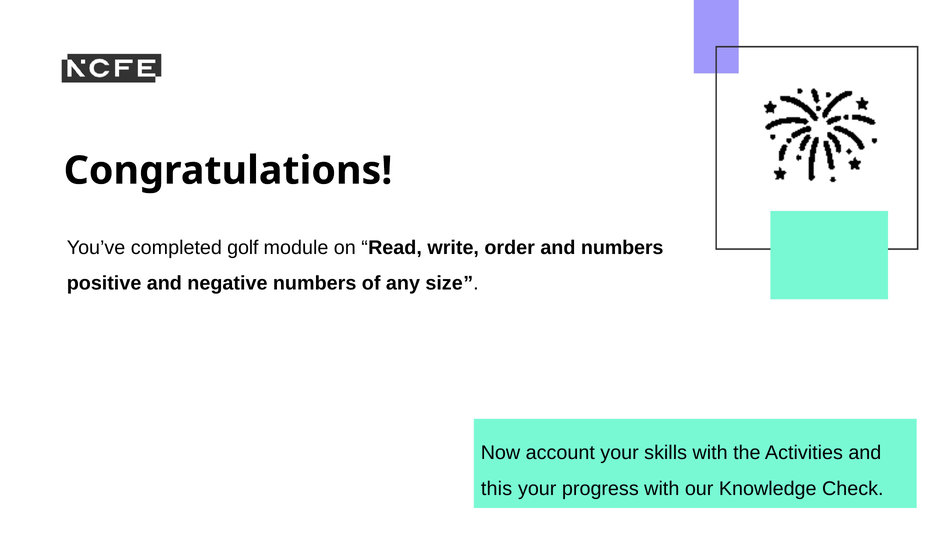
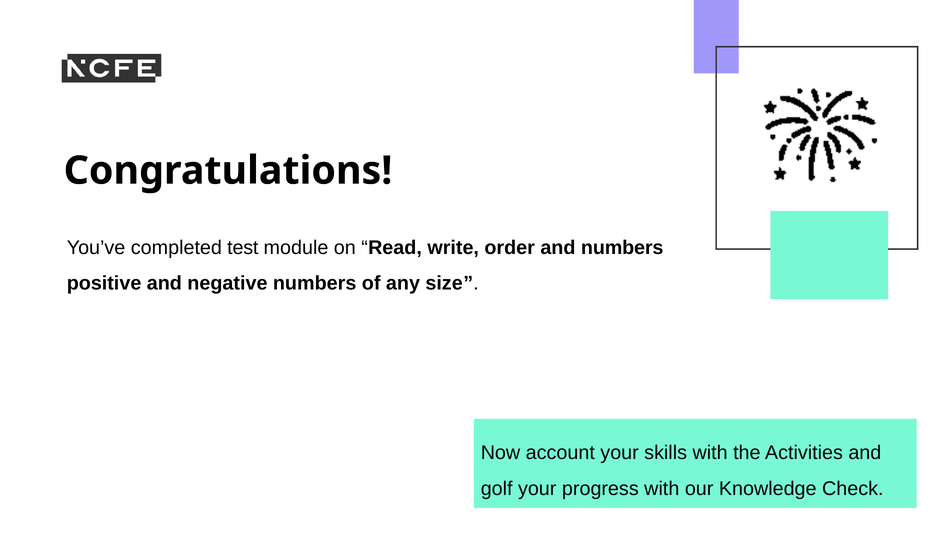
golf: golf -> test
this: this -> golf
